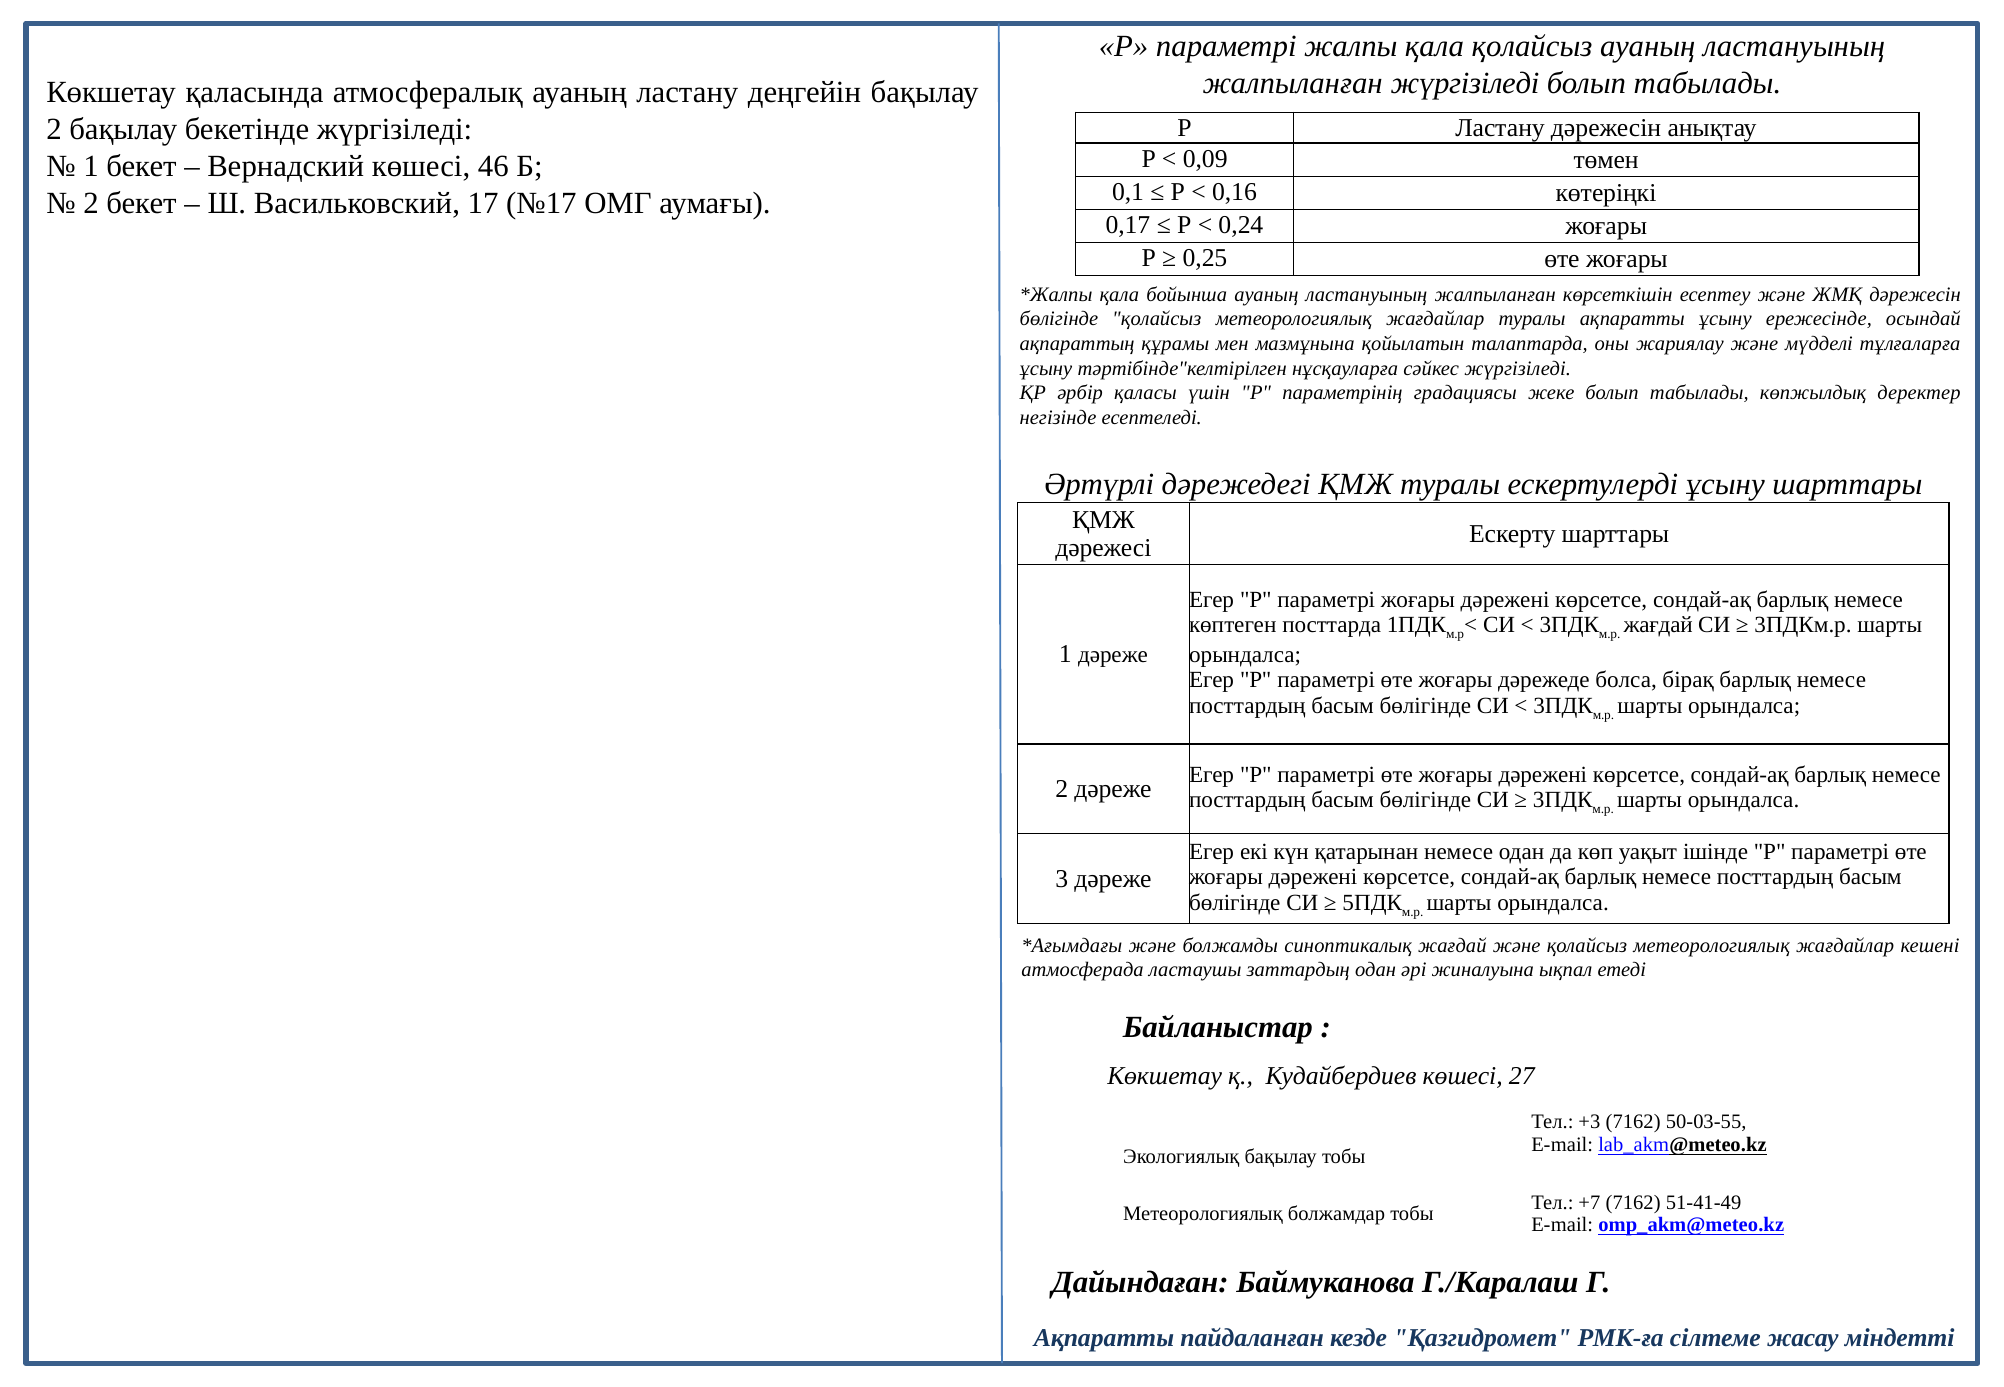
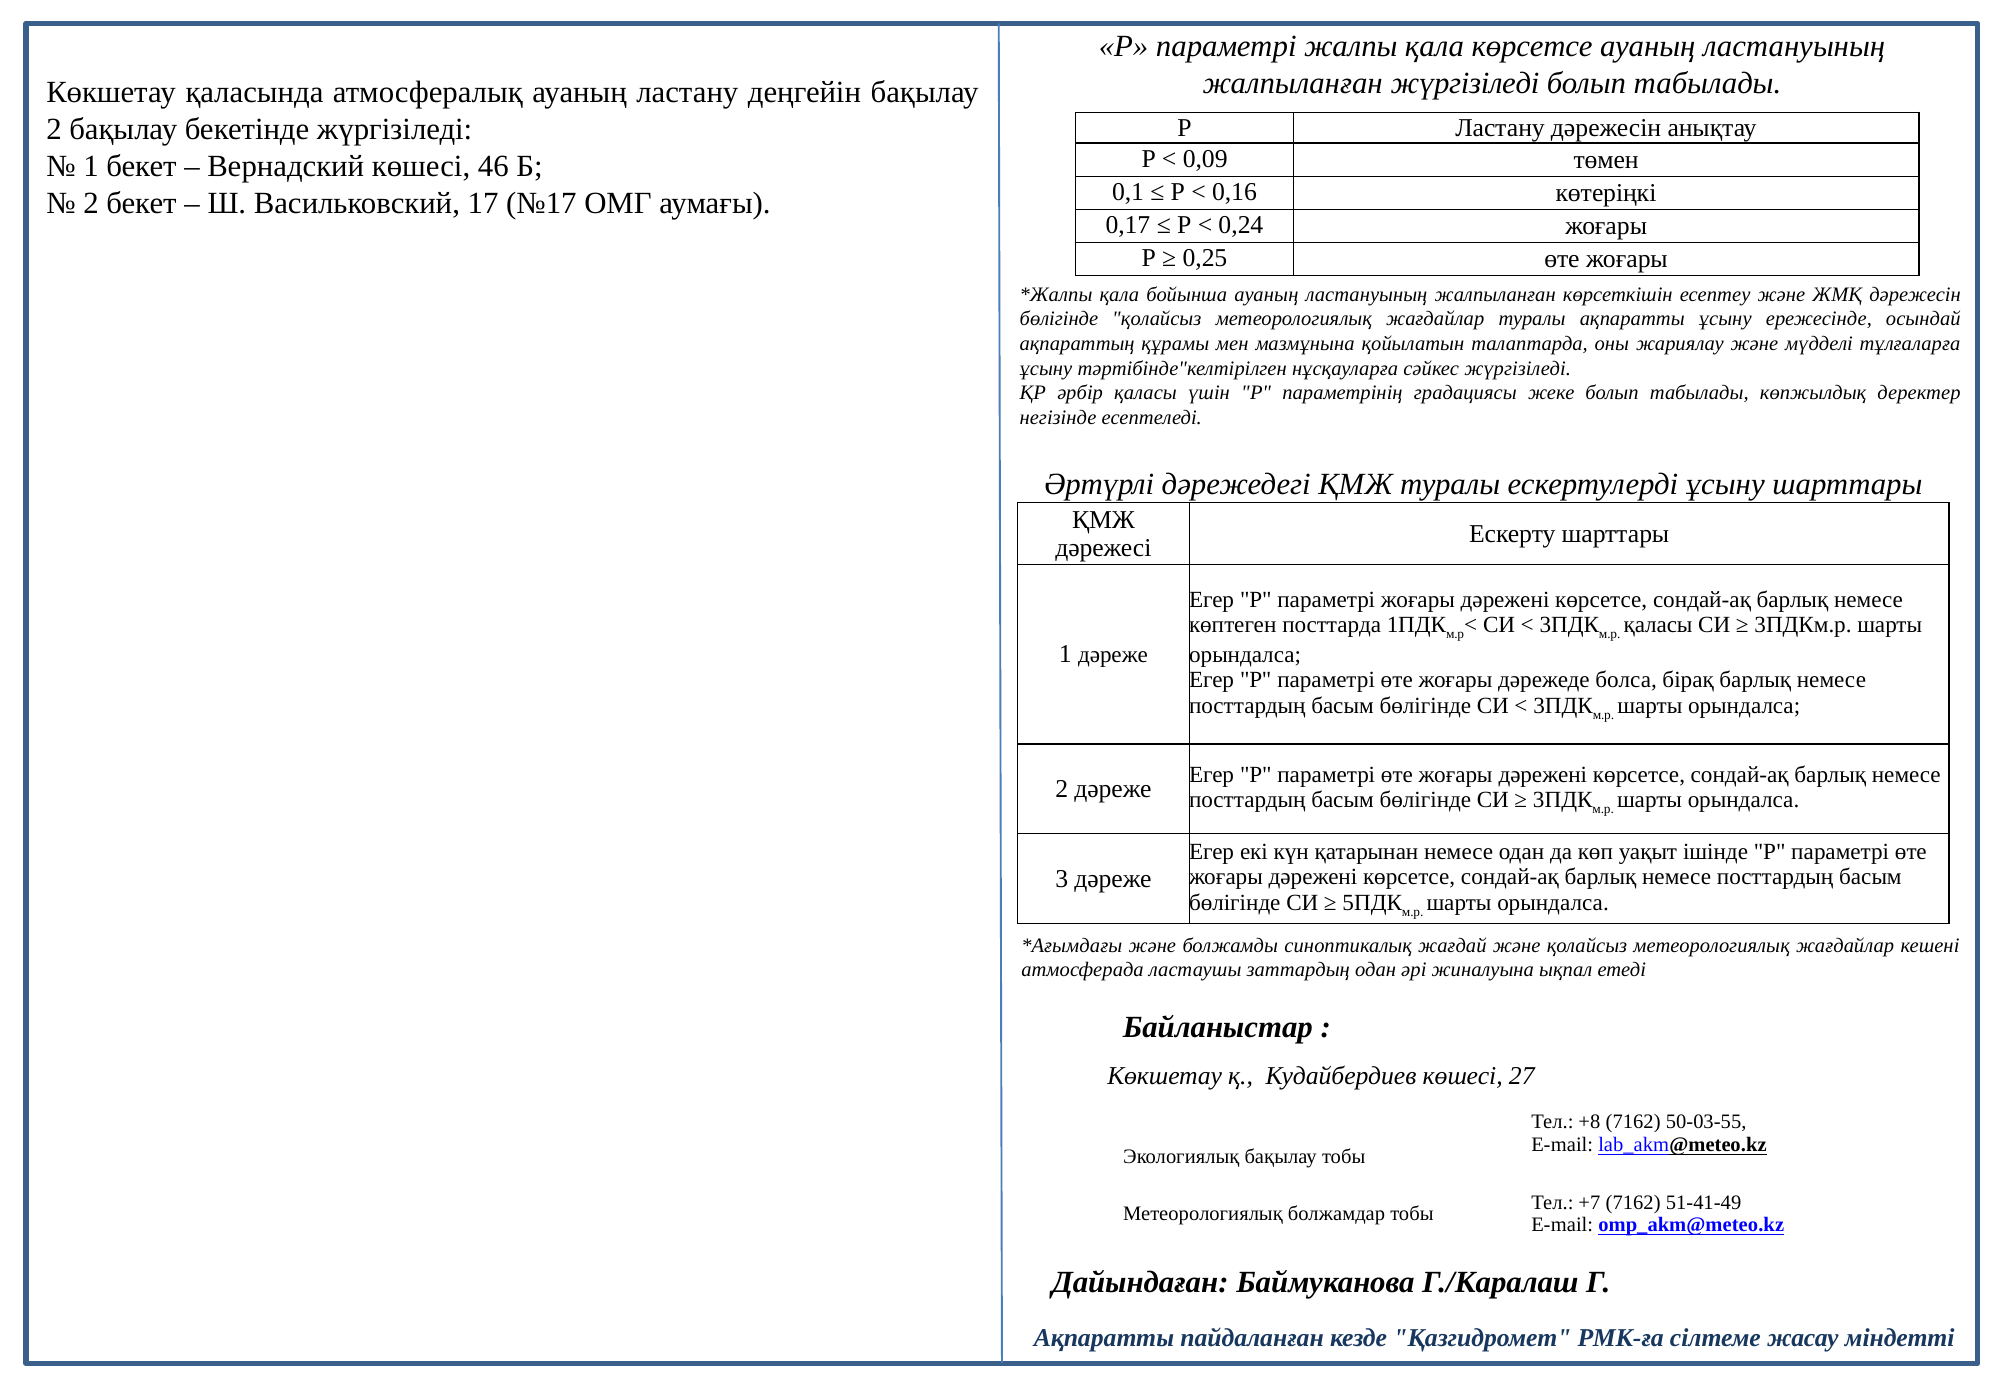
қала қолайсыз: қолайсыз -> көрсетсе
жағдай at (1658, 625): жағдай -> қаласы
+3: +3 -> +8
